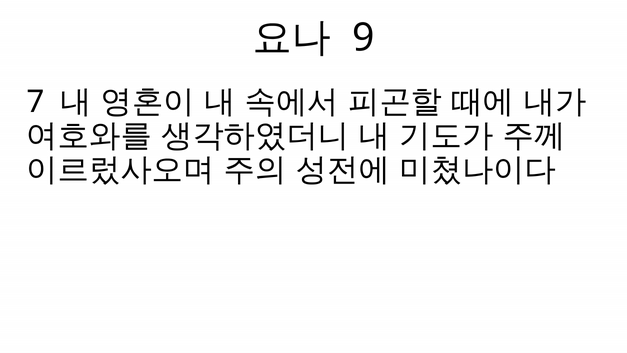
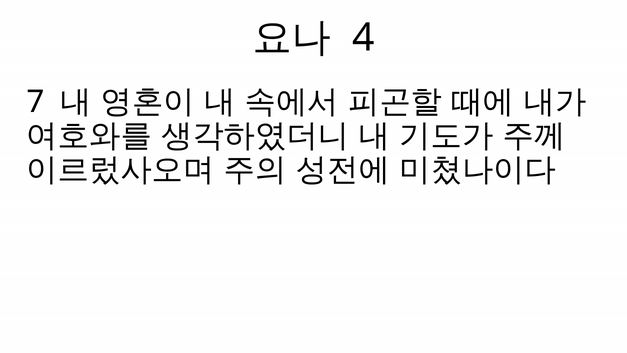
9: 9 -> 4
